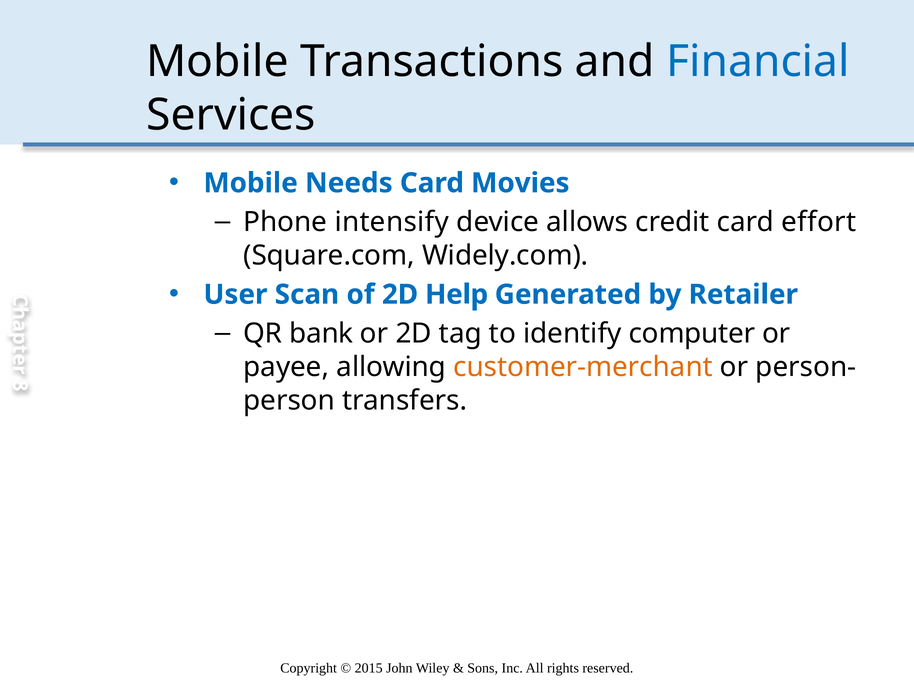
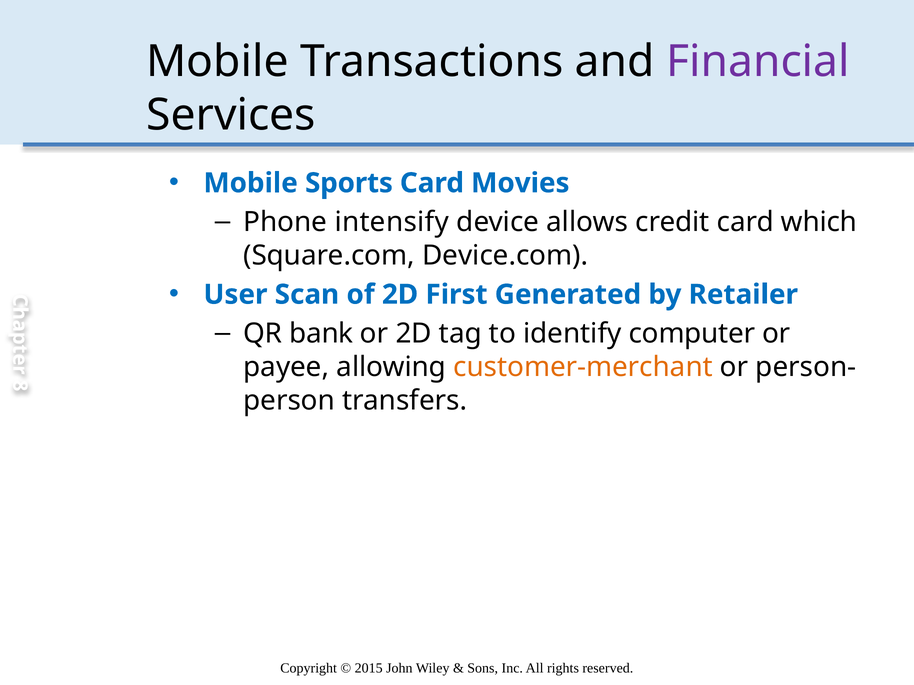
Financial colour: blue -> purple
Needs: Needs -> Sports
effort: effort -> which
Widely.com: Widely.com -> Device.com
Help: Help -> First
